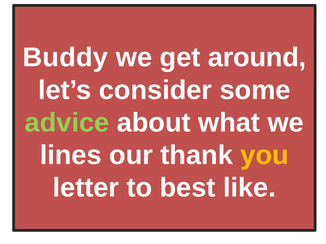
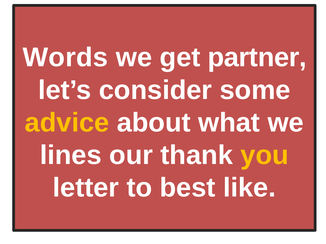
Buddy: Buddy -> Words
around: around -> partner
advice colour: light green -> yellow
